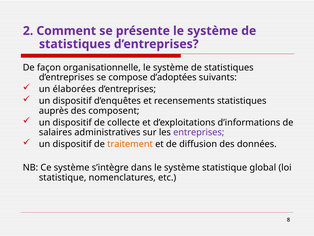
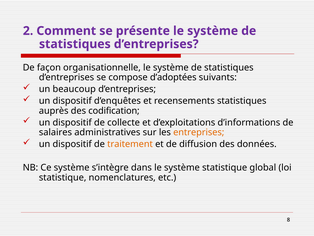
élaborées: élaborées -> beaucoup
composent: composent -> codification
entreprises colour: purple -> orange
